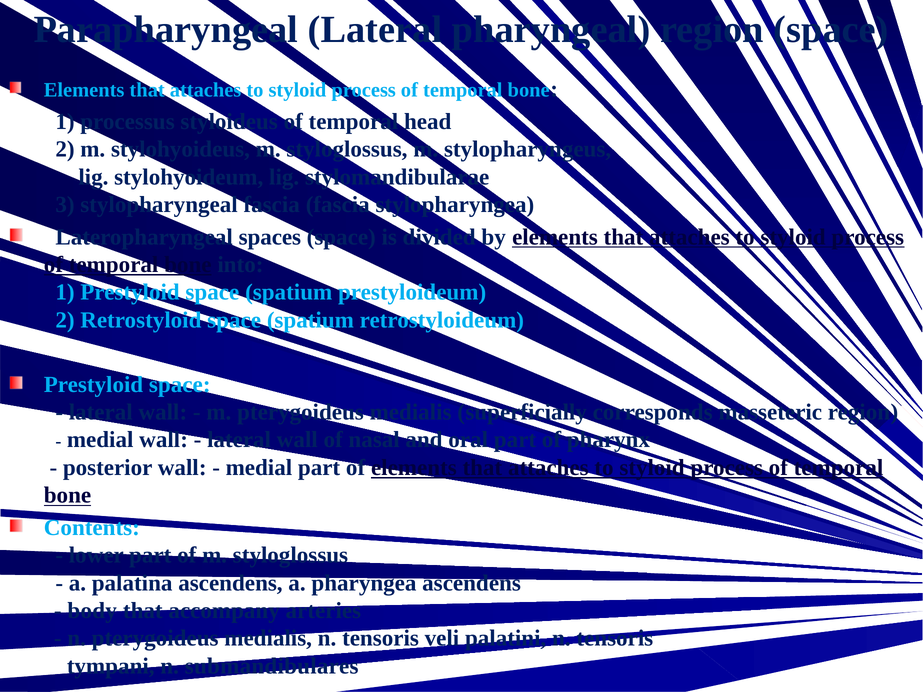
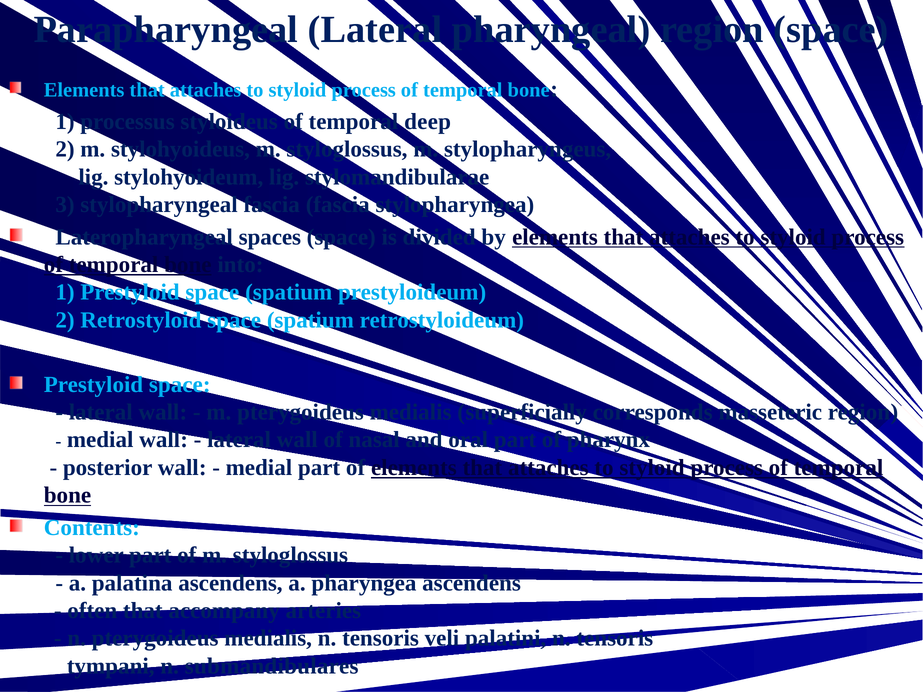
head: head -> deep
body: body -> often
